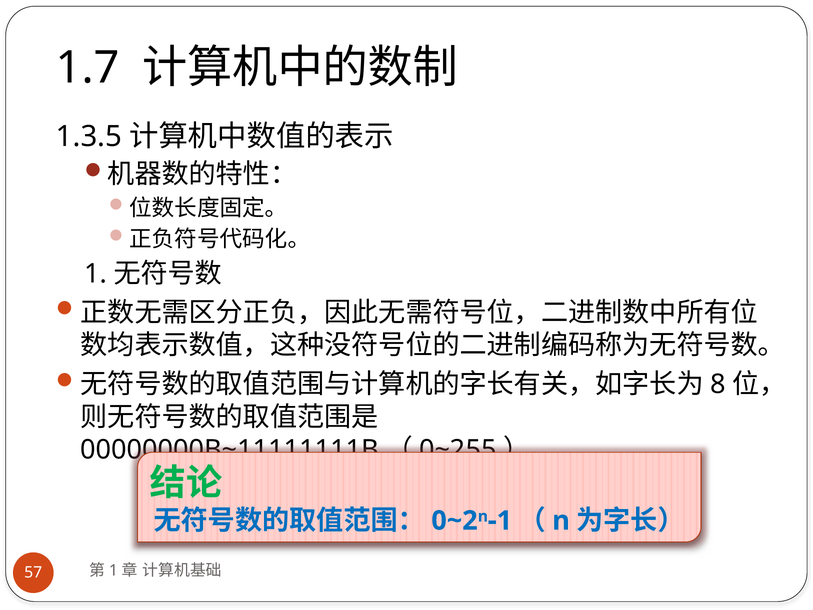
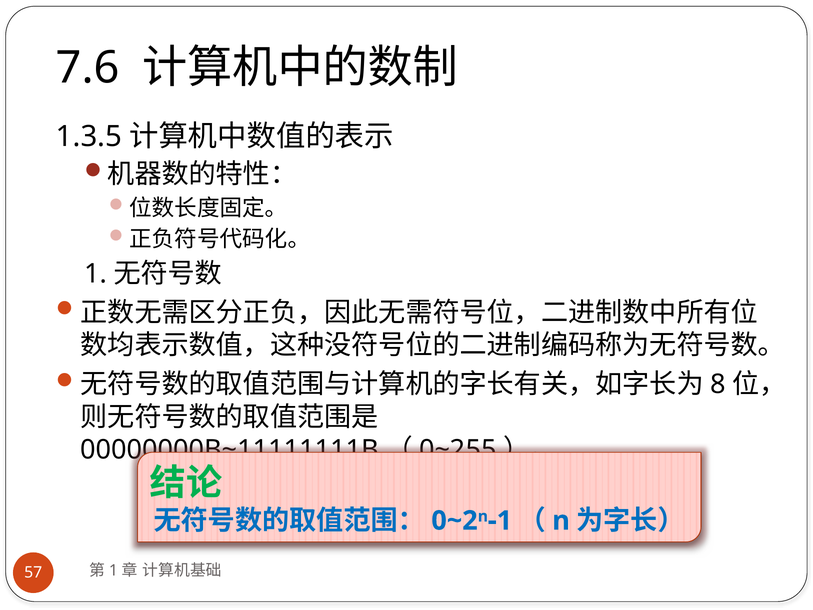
1.7: 1.7 -> 7.6
